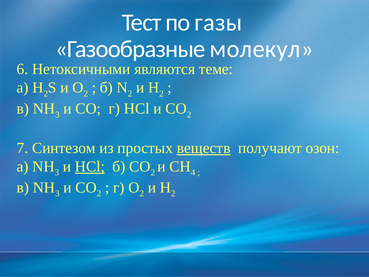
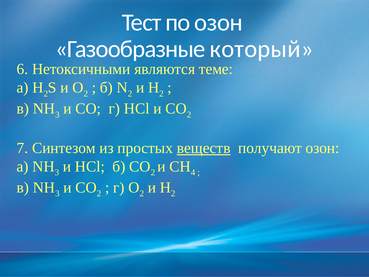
по газы: газы -> озон
молекул: молекул -> который
HCl at (90, 166) underline: present -> none
